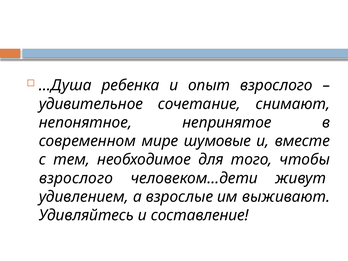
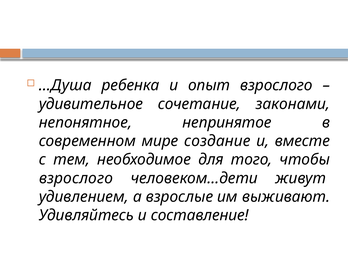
снимают: снимают -> законами
шумовые: шумовые -> создание
